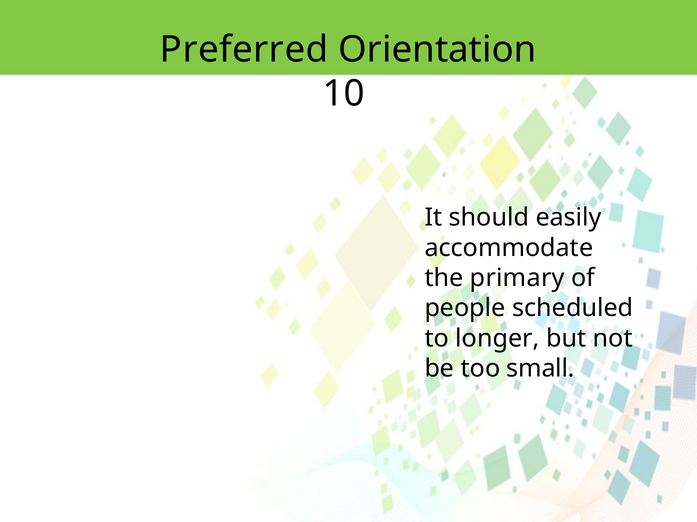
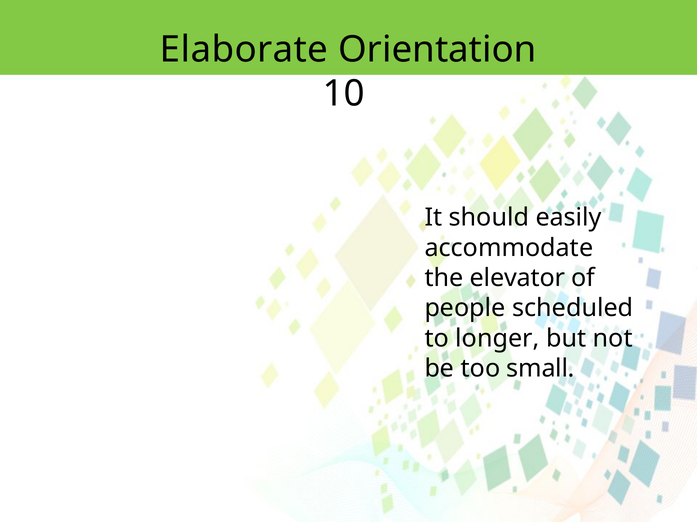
Preferred: Preferred -> Elaborate
primary: primary -> elevator
